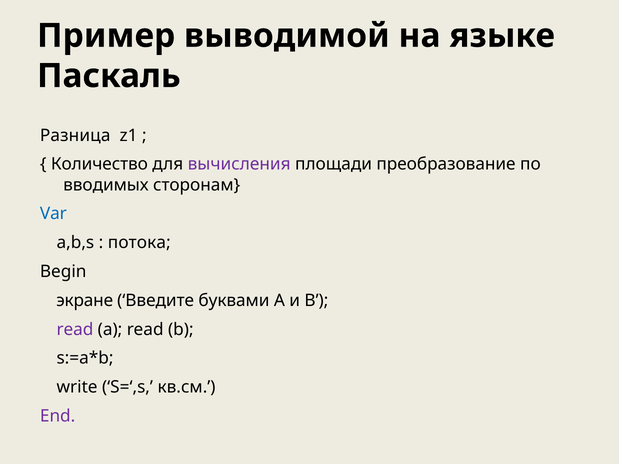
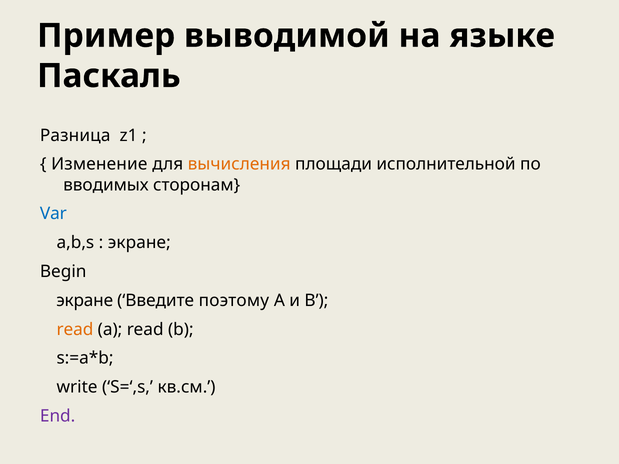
Количество: Количество -> Изменение
вычисления colour: purple -> orange
преобразование: преобразование -> исполнительной
потока at (139, 243): потока -> экране
буквами: буквами -> поэтому
read at (75, 330) colour: purple -> orange
